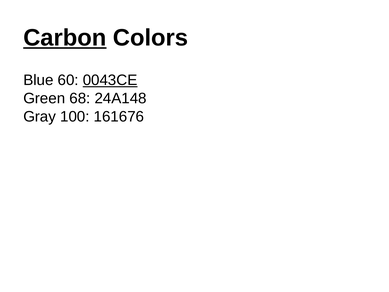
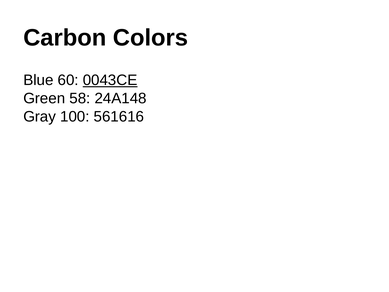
Carbon underline: present -> none
68: 68 -> 58
161676: 161676 -> 561616
